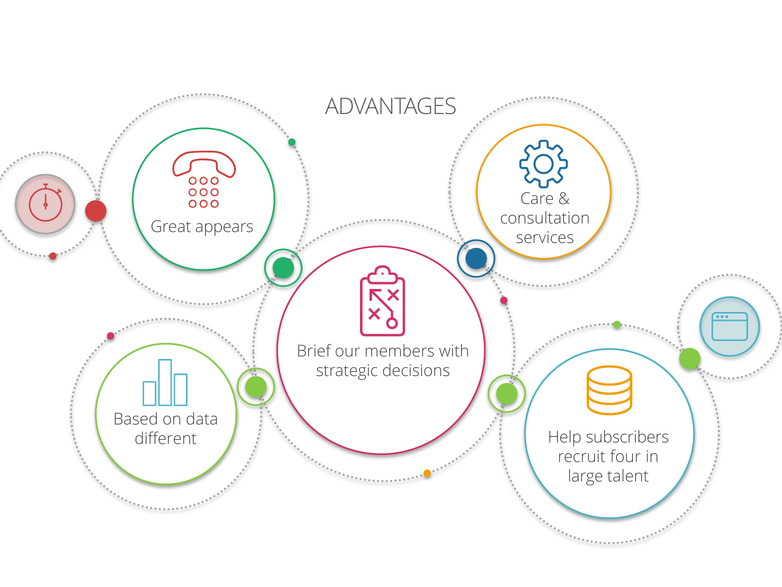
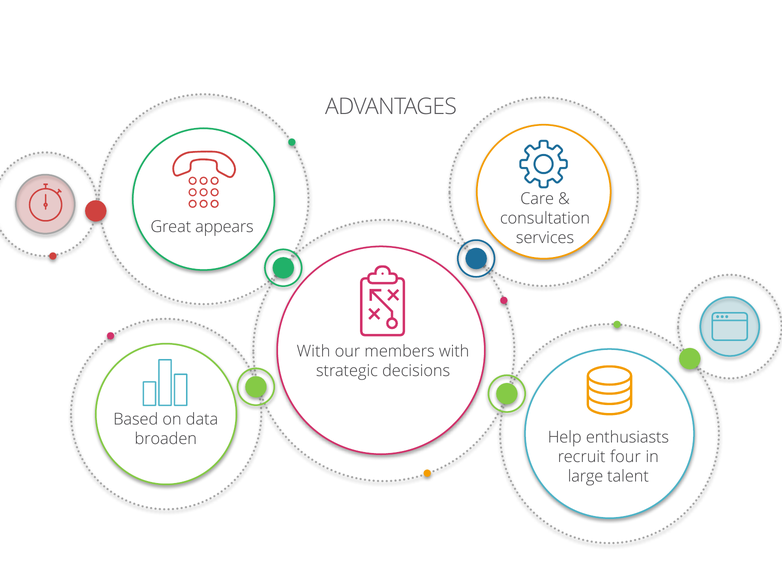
Brief at (314, 351): Brief -> With
subscribers: subscribers -> enthusiasts
different: different -> broaden
